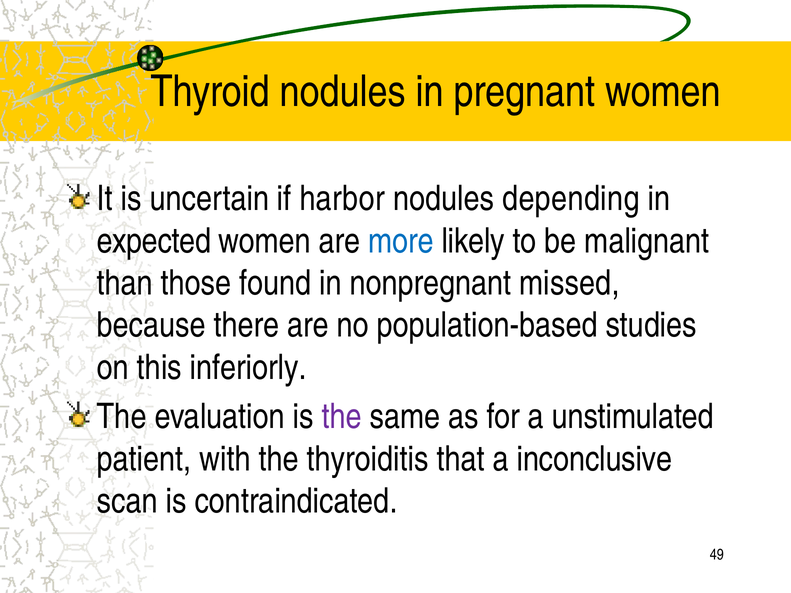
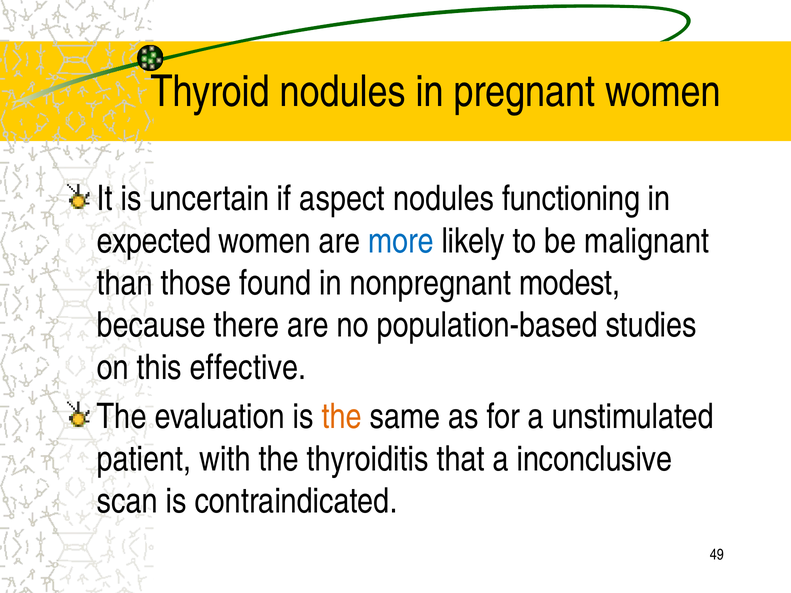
harbor: harbor -> aspect
depending: depending -> functioning
missed: missed -> modest
inferiorly: inferiorly -> effective
the at (342, 417) colour: purple -> orange
